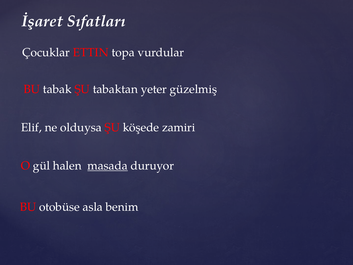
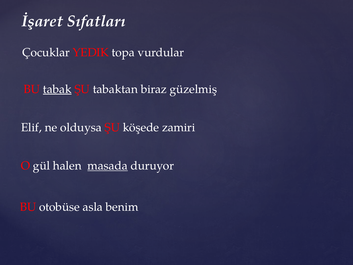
ETTIN: ETTIN -> YEDIK
tabak underline: none -> present
yeter: yeter -> biraz
